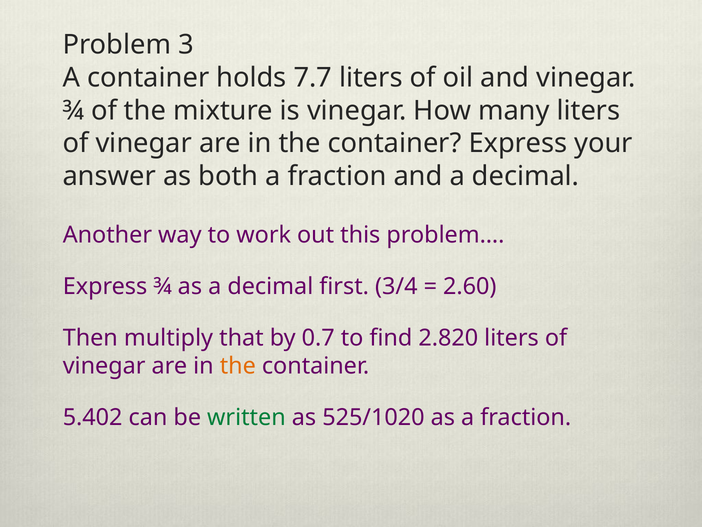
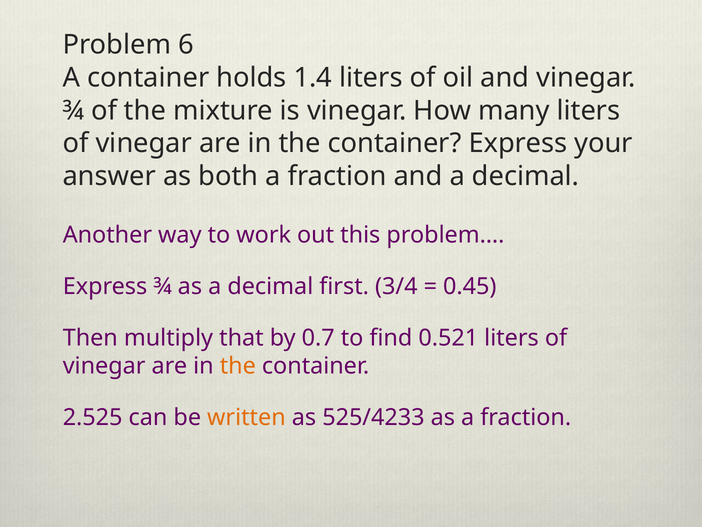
3: 3 -> 6
7.7: 7.7 -> 1.4
2.60: 2.60 -> 0.45
2.820: 2.820 -> 0.521
5.402: 5.402 -> 2.525
written colour: green -> orange
525/1020: 525/1020 -> 525/4233
